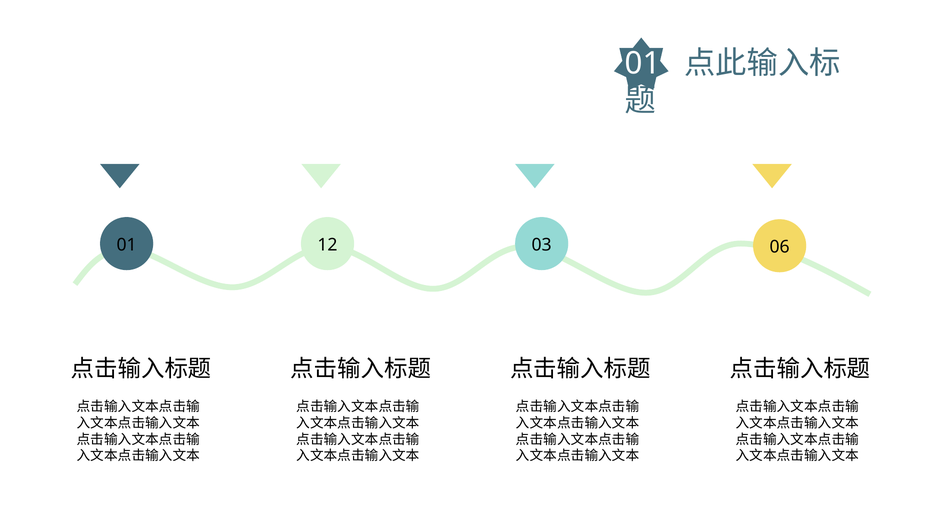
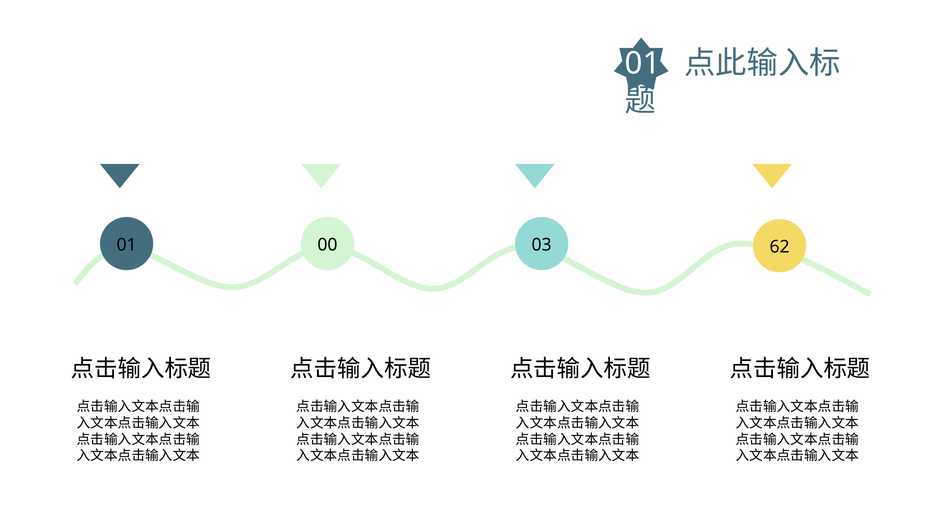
12: 12 -> 00
06: 06 -> 62
